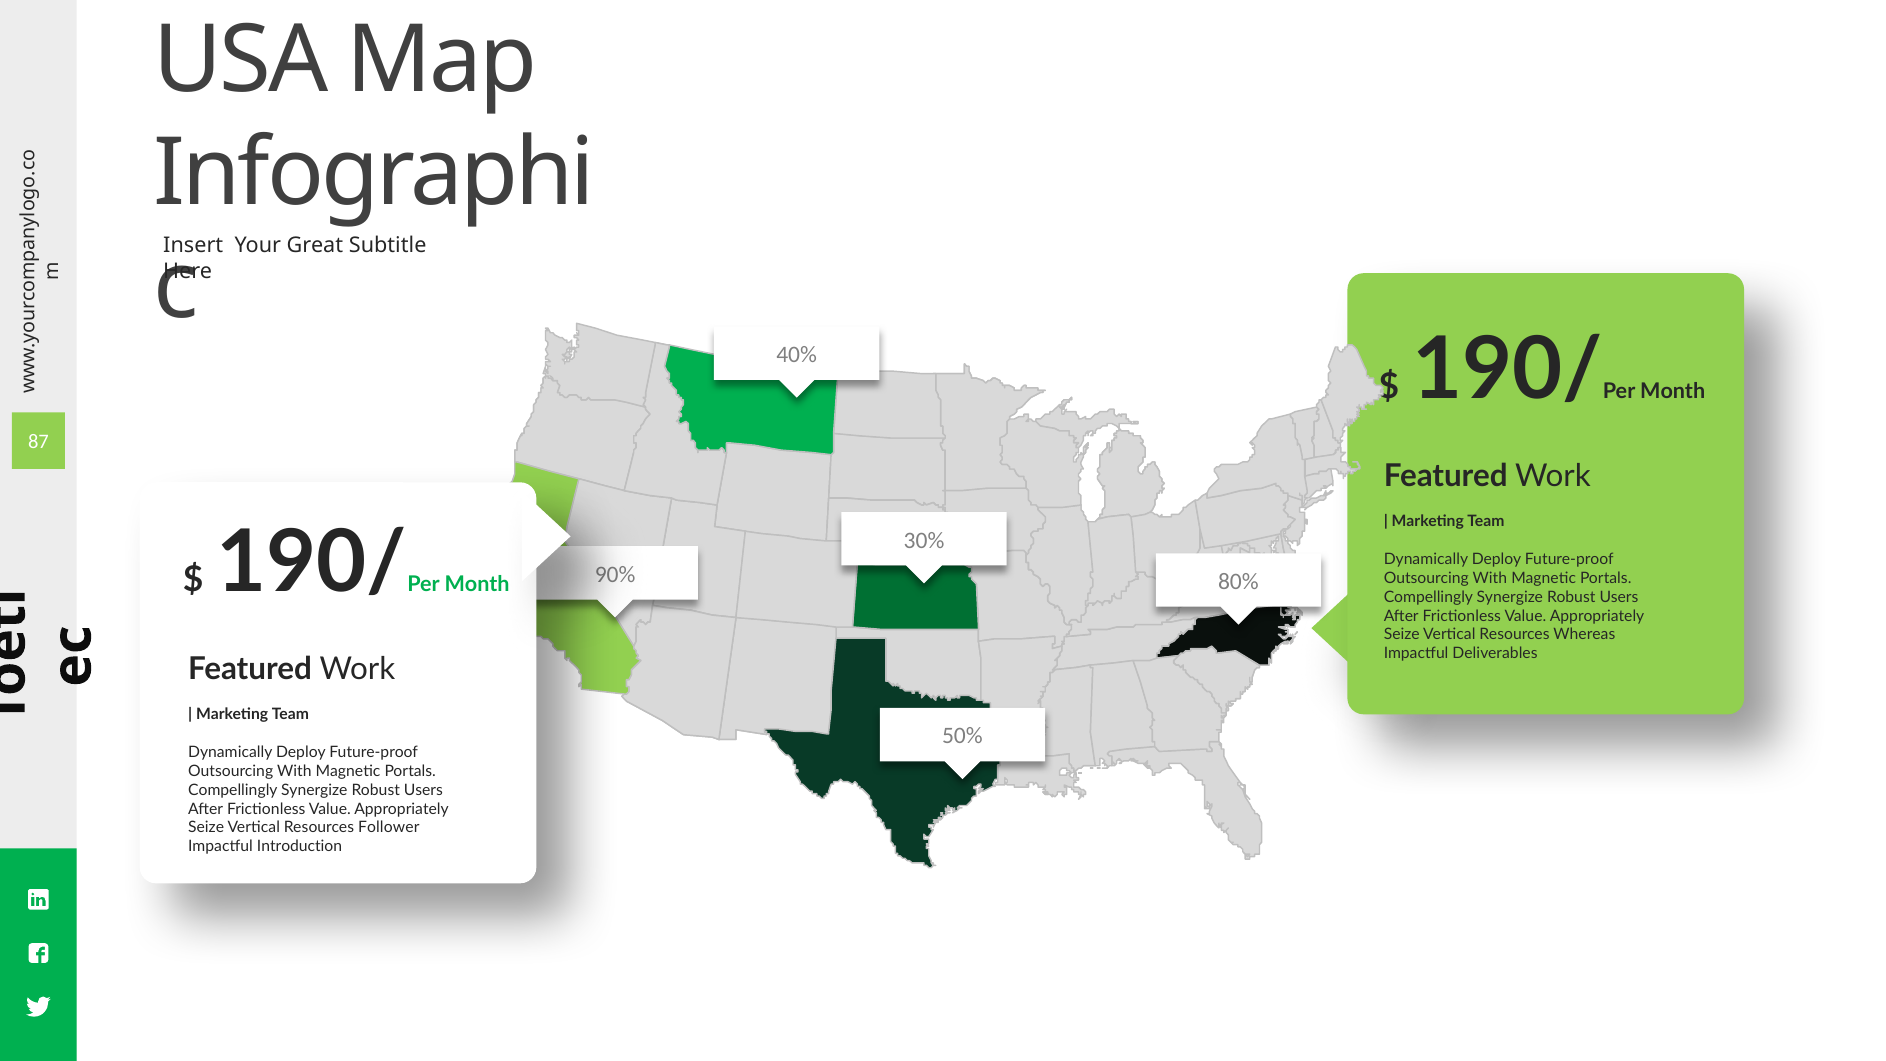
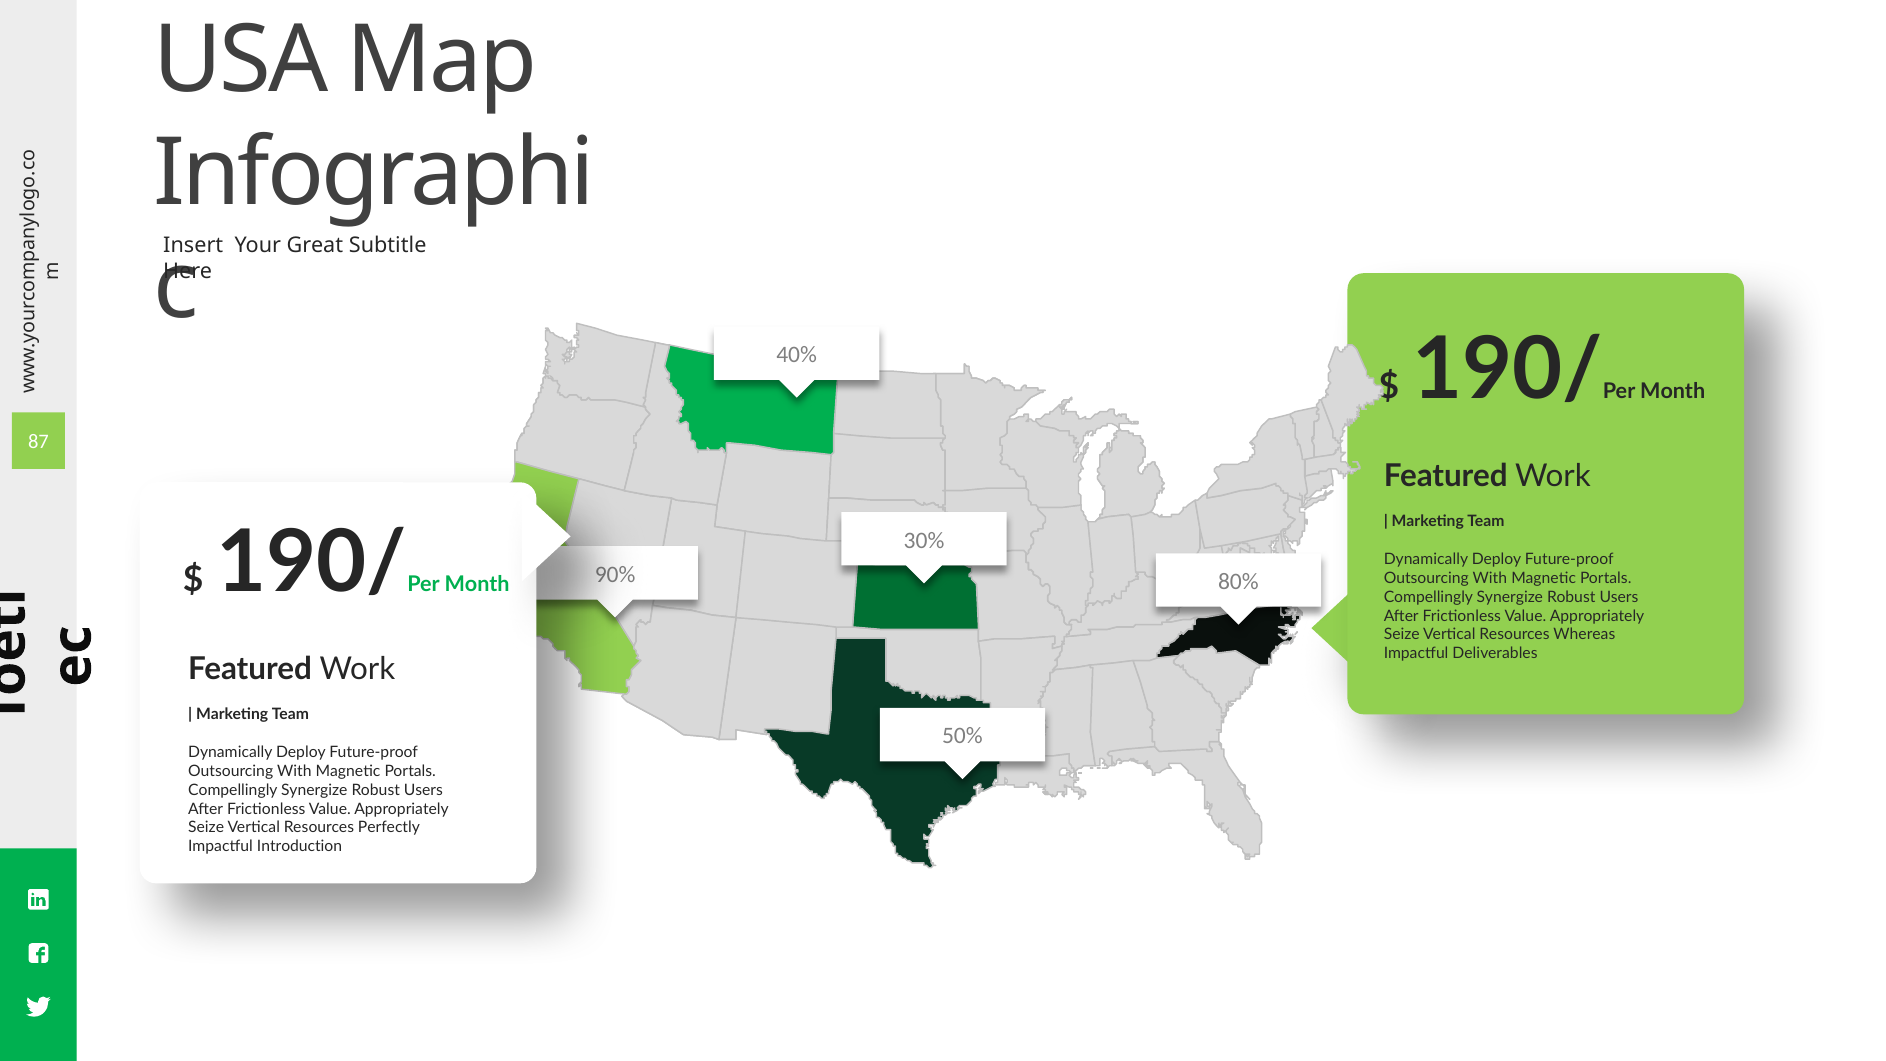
Follower: Follower -> Perfectly
